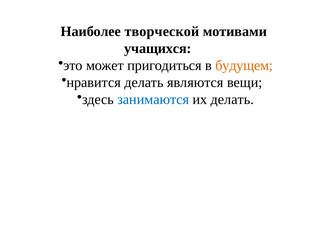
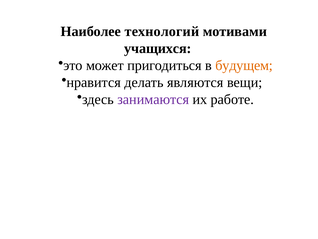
творческой: творческой -> технологий
занимаются colour: blue -> purple
их делать: делать -> работе
